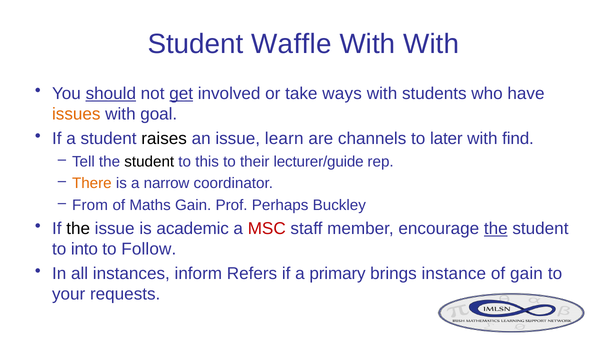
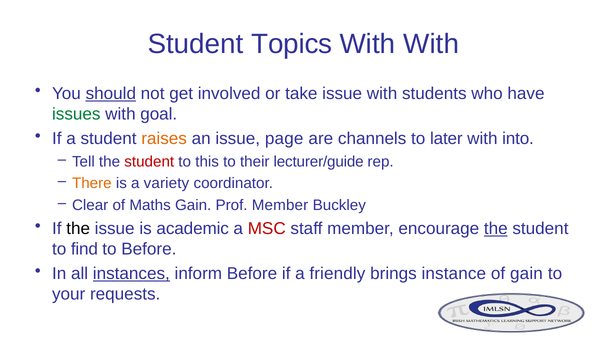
Waffle: Waffle -> Topics
get underline: present -> none
take ways: ways -> issue
issues colour: orange -> green
raises colour: black -> orange
learn: learn -> page
find: find -> into
student at (149, 161) colour: black -> red
narrow: narrow -> variety
From: From -> Clear
Prof Perhaps: Perhaps -> Member
into: into -> find
to Follow: Follow -> Before
instances underline: none -> present
inform Refers: Refers -> Before
primary: primary -> friendly
